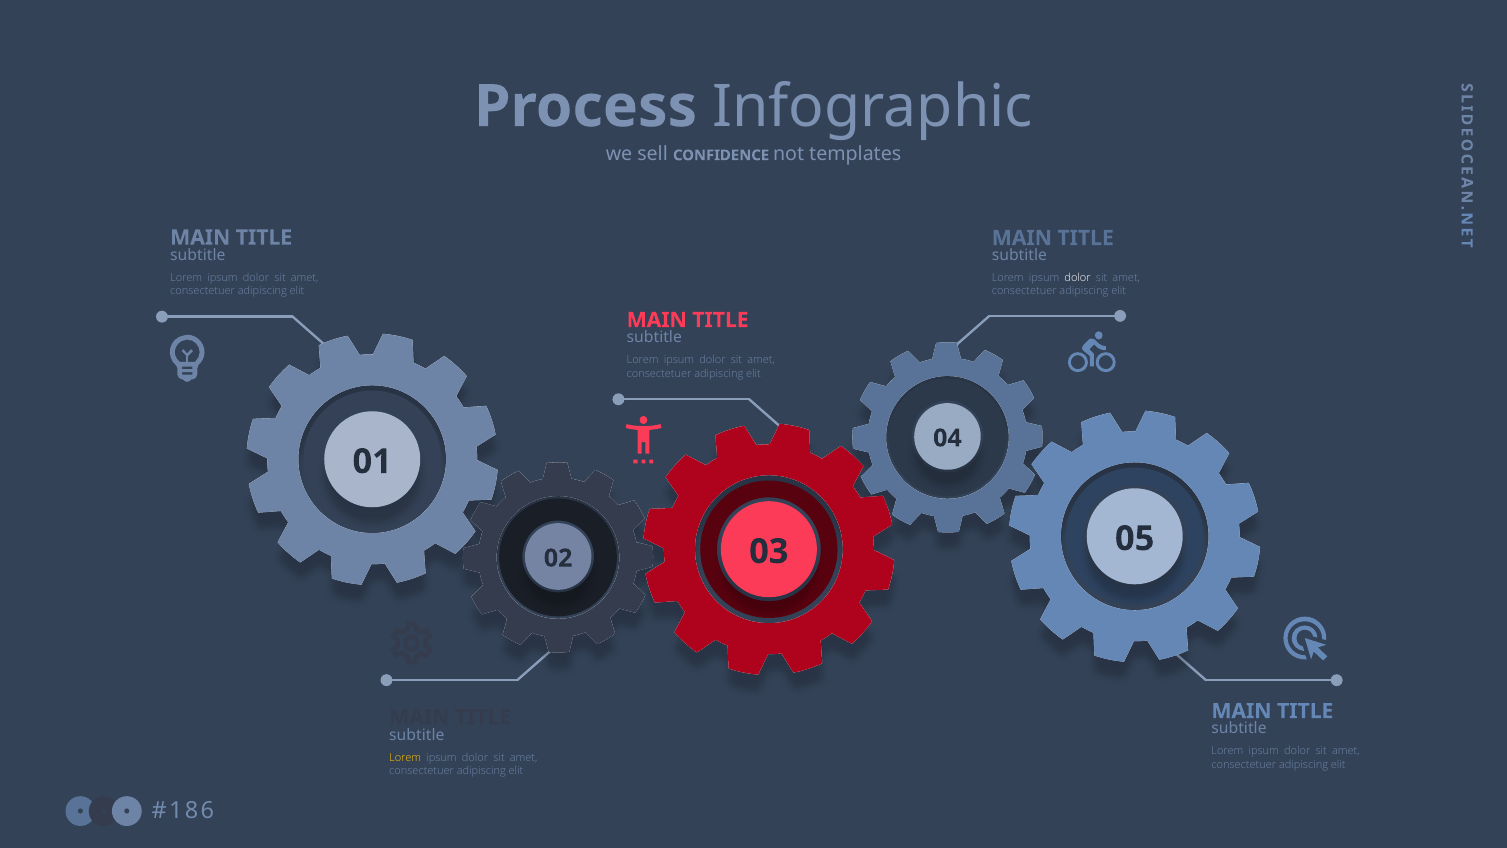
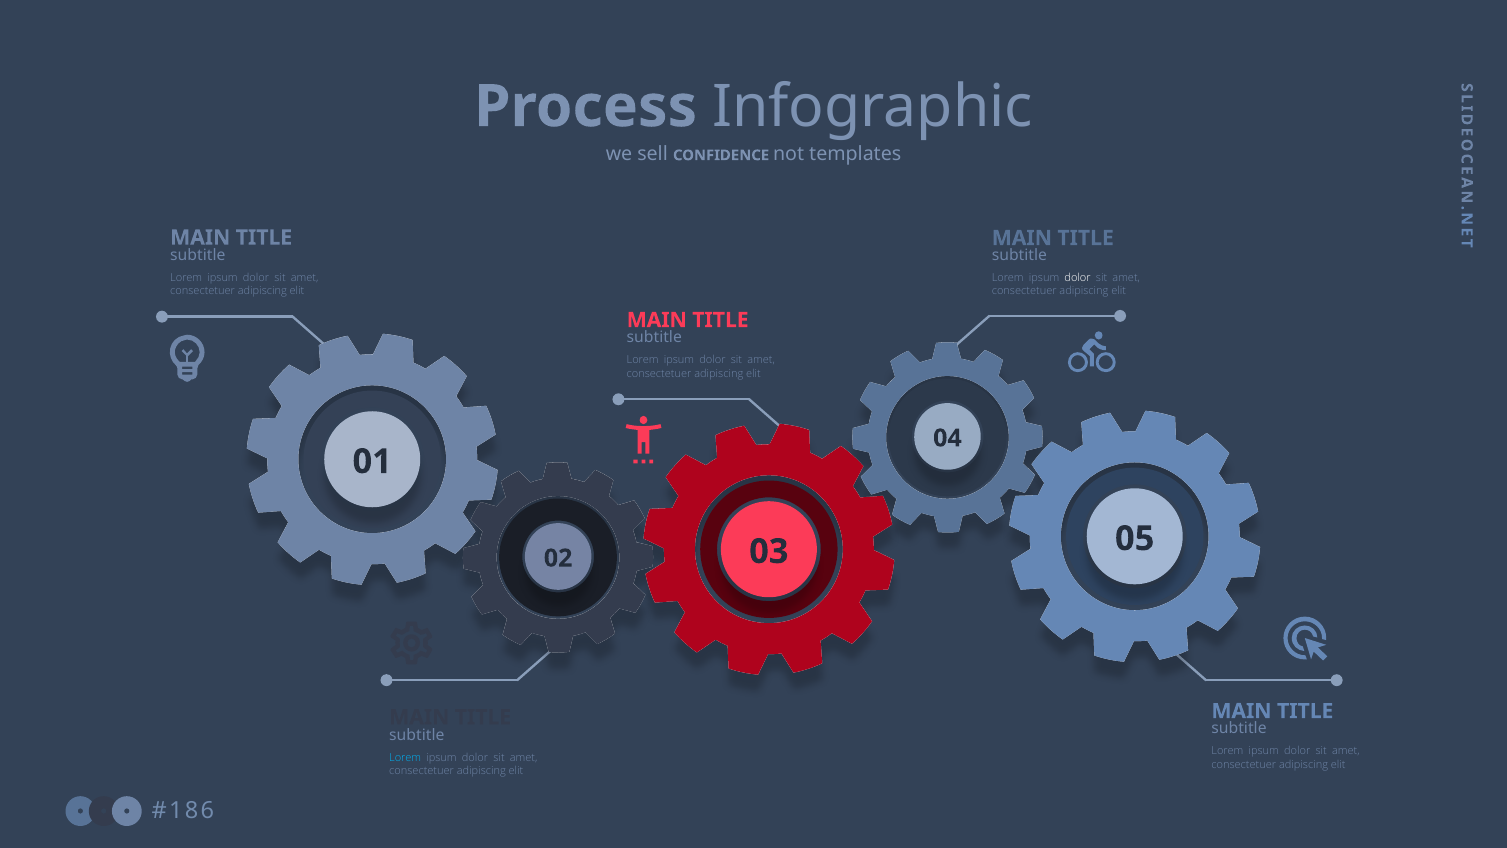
Lorem at (405, 757) colour: yellow -> light blue
